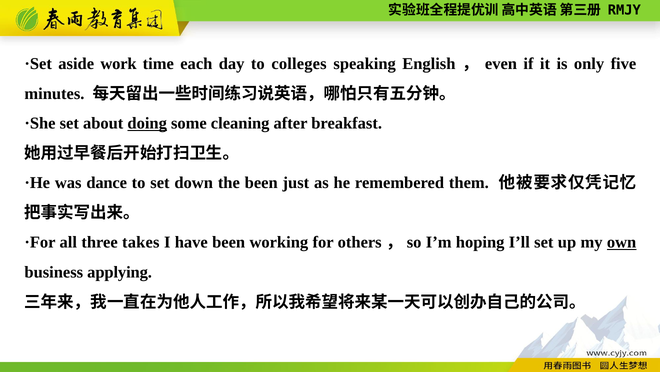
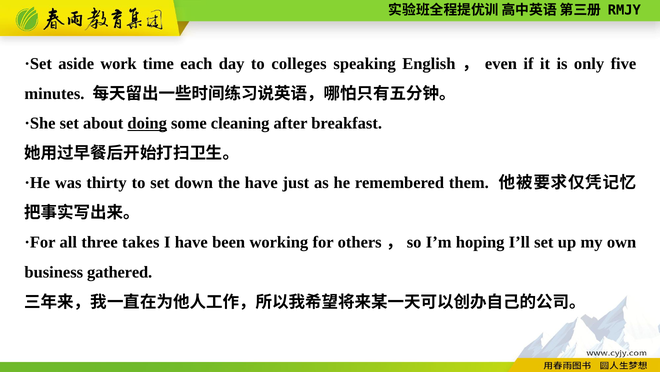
dance: dance -> thirty
the been: been -> have
own underline: present -> none
applying: applying -> gathered
